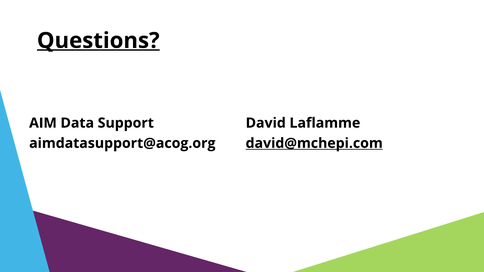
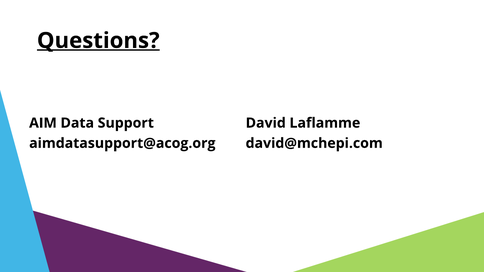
david@mchepi.com underline: present -> none
